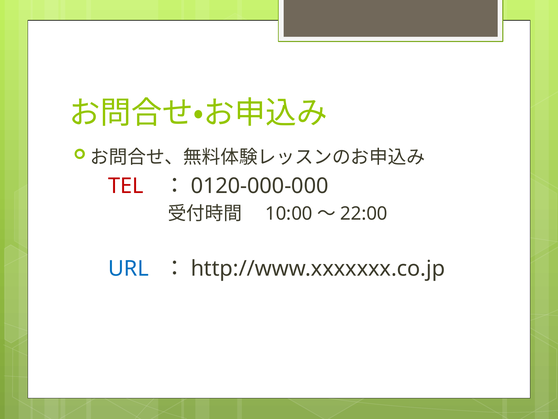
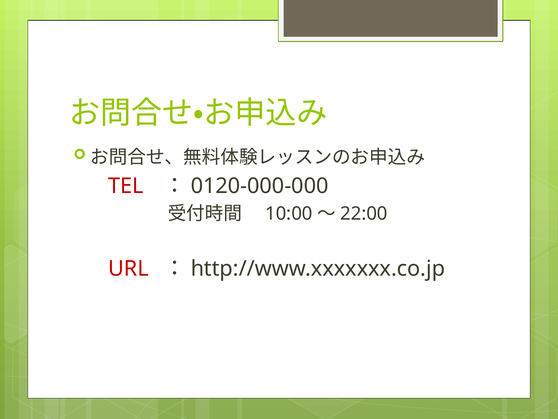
URL colour: blue -> red
